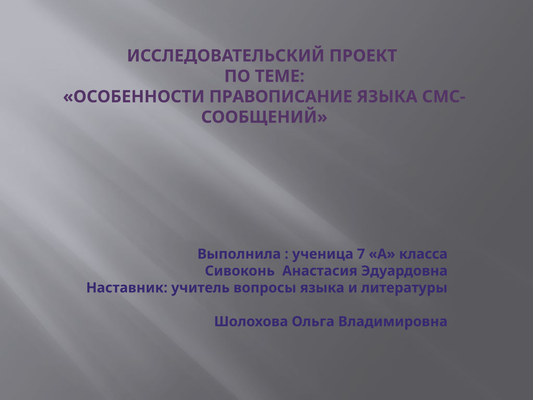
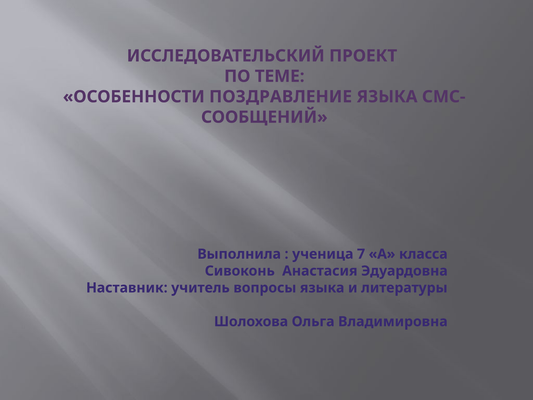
ПРАВОПИСАНИЕ: ПРАВОПИСАНИЕ -> ПОЗДРАВЛЕНИЕ
